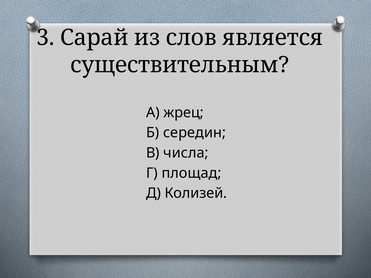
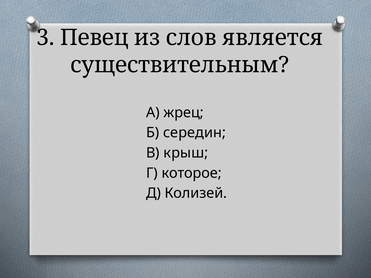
Сарай: Сарай -> Певец
числа: числа -> крыш
площад: площад -> которое
